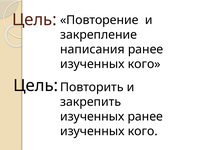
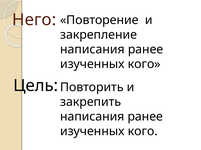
Цель at (34, 20): Цель -> Него
изученных at (92, 117): изученных -> написания
